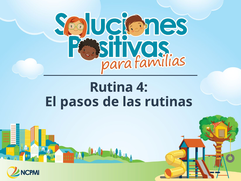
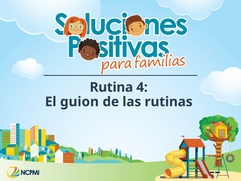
pasos: pasos -> guion
